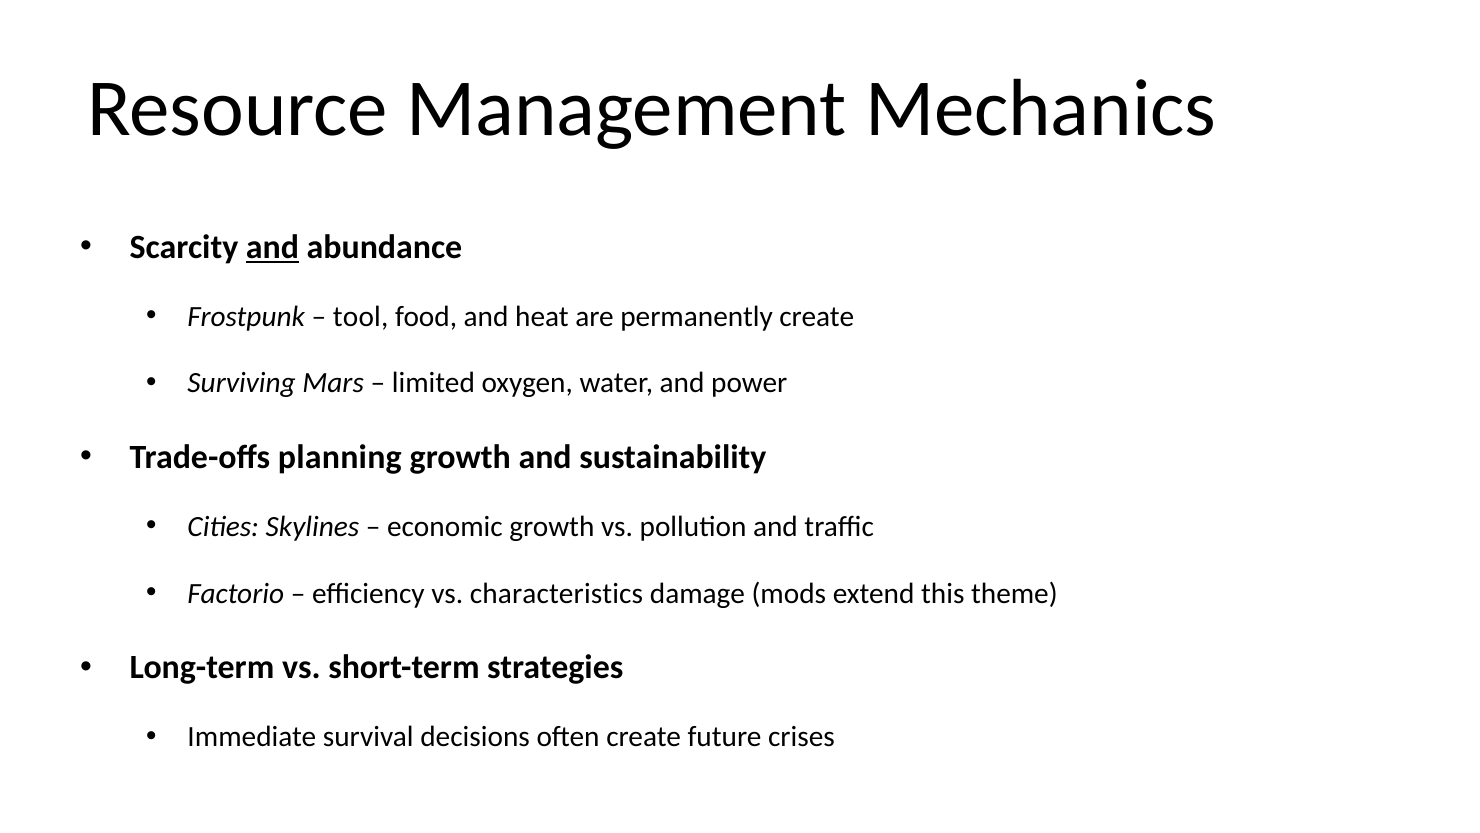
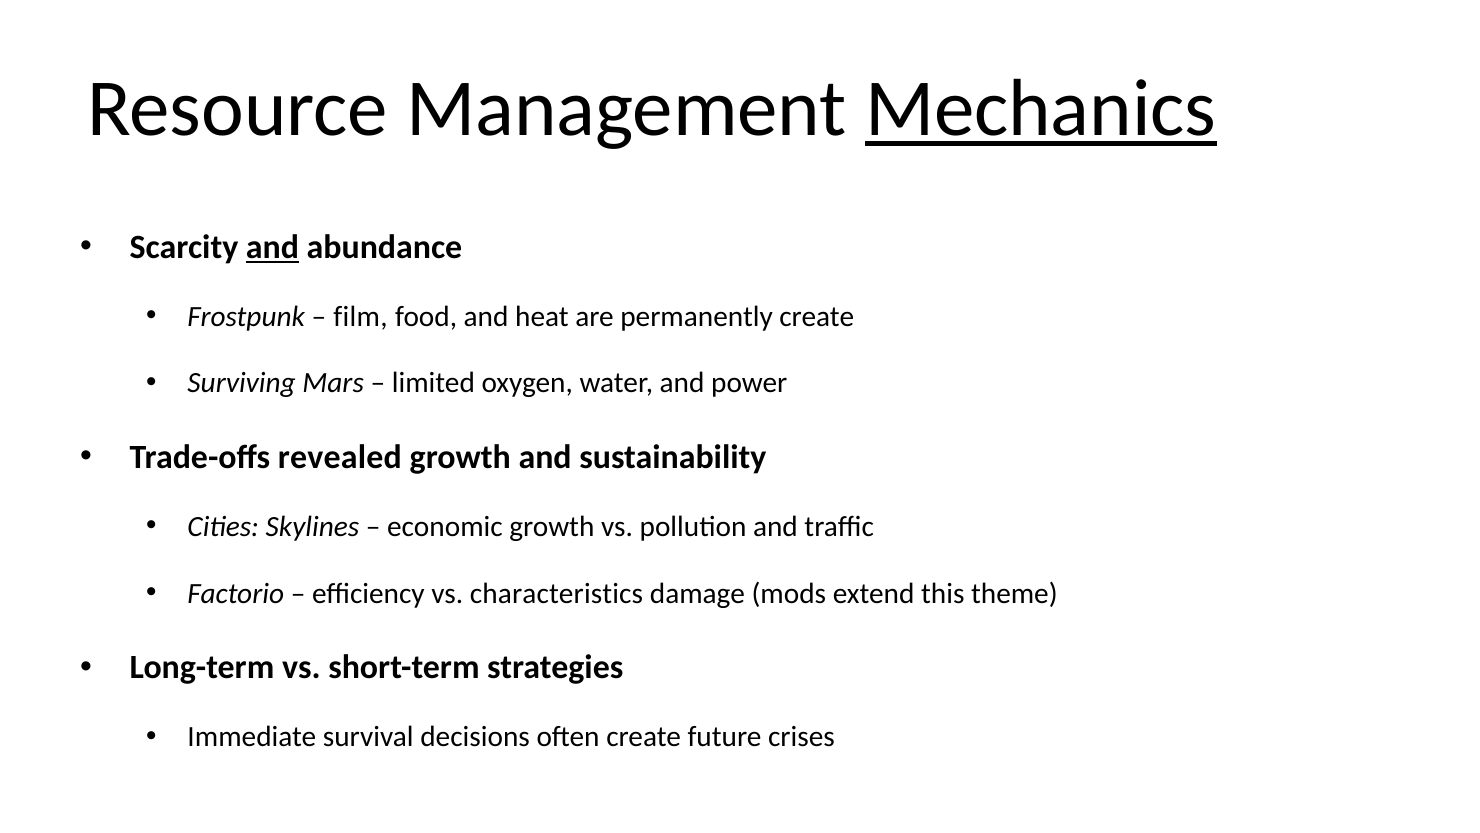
Mechanics underline: none -> present
tool: tool -> film
planning: planning -> revealed
